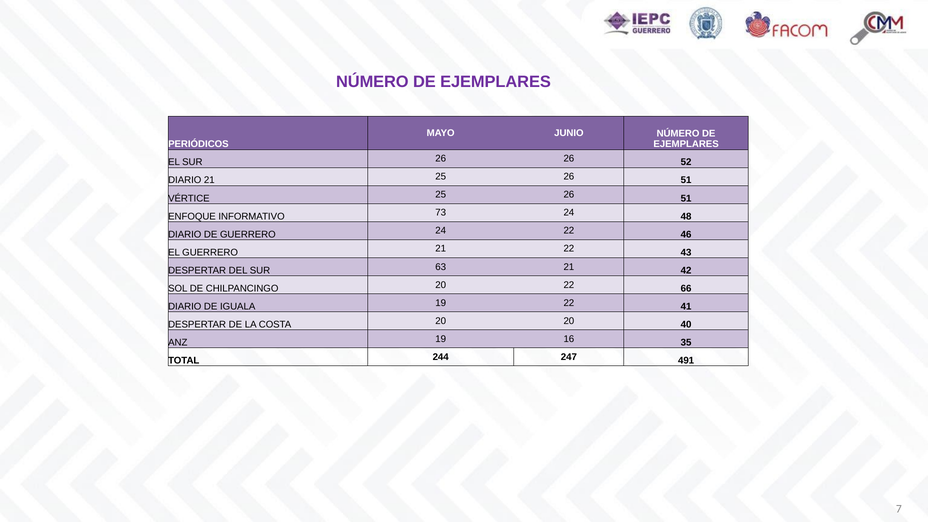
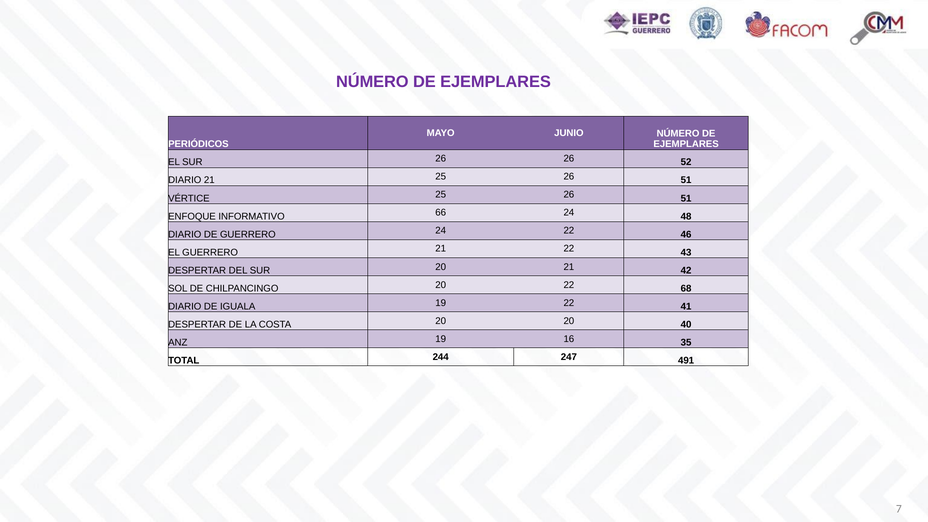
73: 73 -> 66
SUR 63: 63 -> 20
66: 66 -> 68
